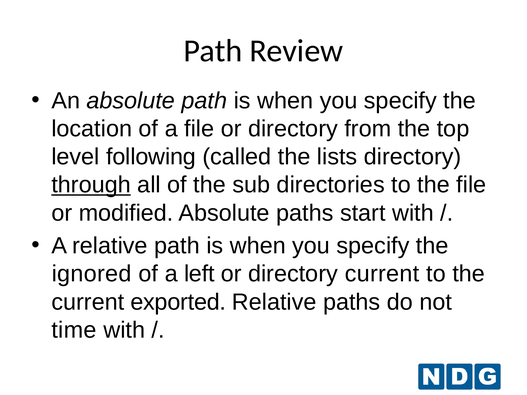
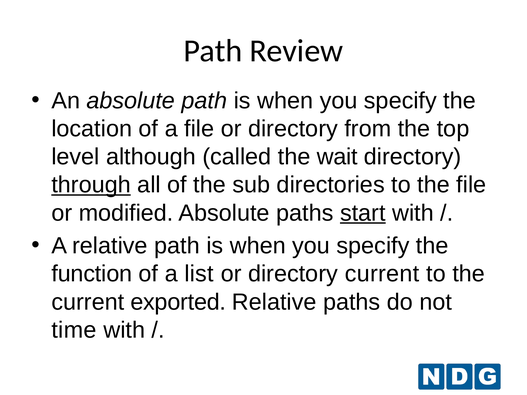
following: following -> although
lists: lists -> wait
start underline: none -> present
ignored: ignored -> function
left: left -> list
